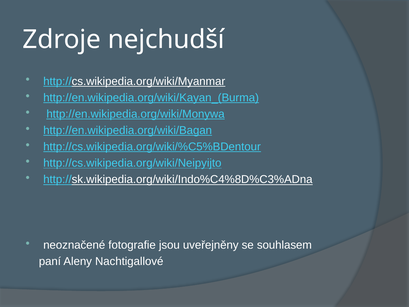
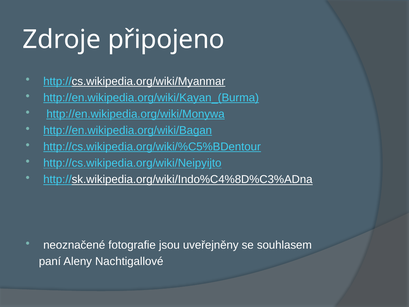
nejchudší: nejchudší -> připojeno
